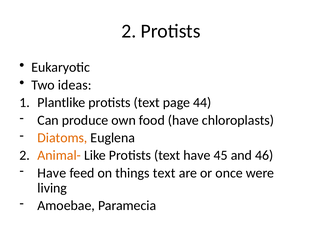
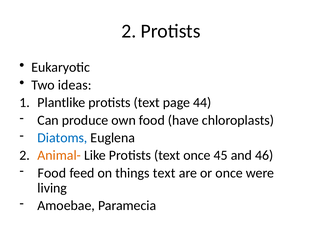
Diatoms colour: orange -> blue
text have: have -> once
Have at (52, 173): Have -> Food
